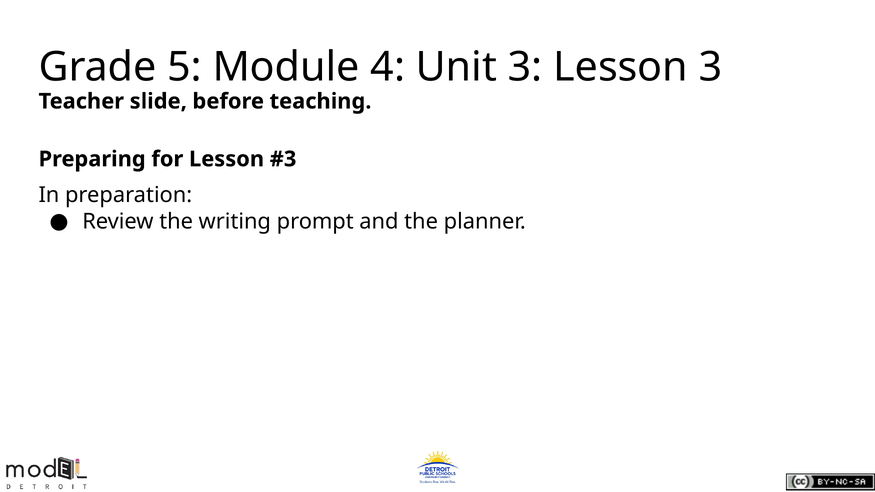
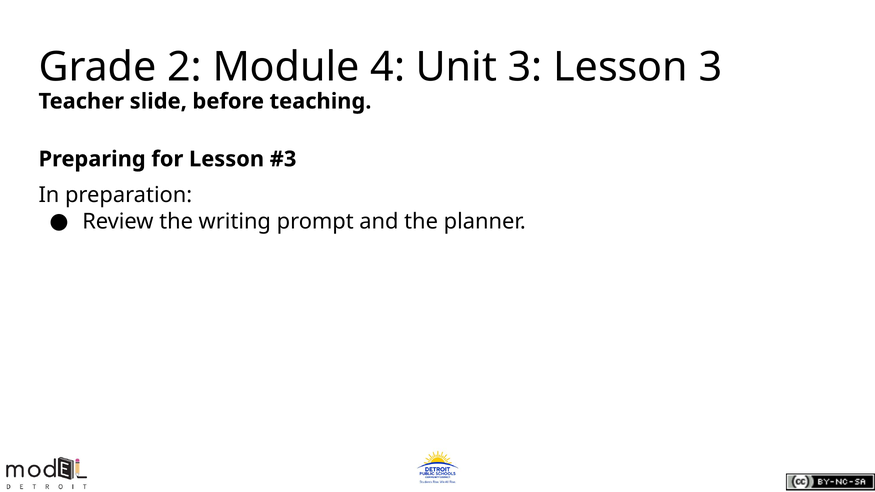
5: 5 -> 2
